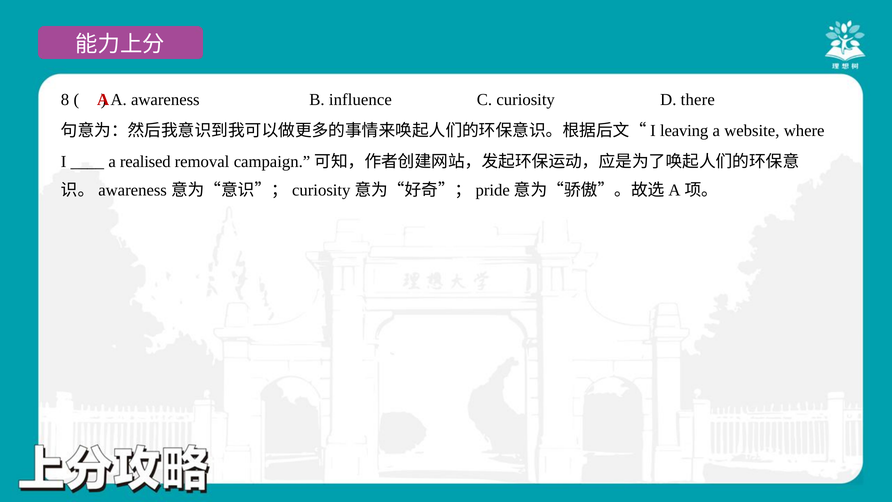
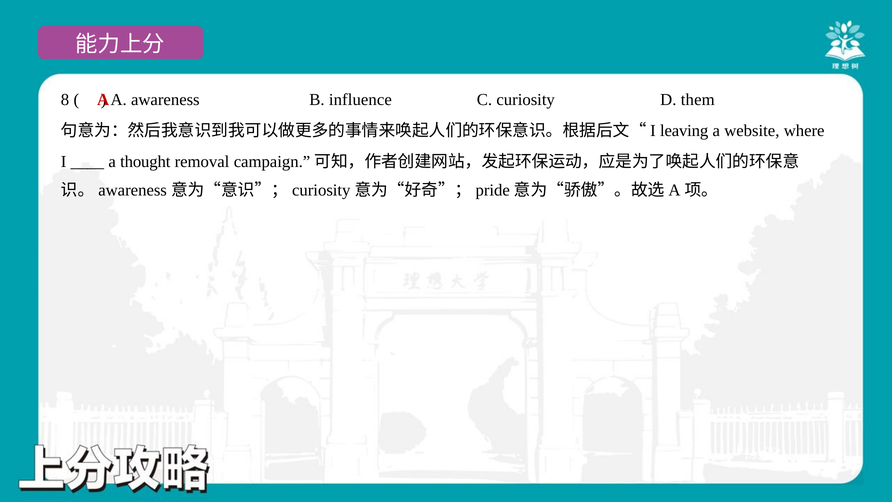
there: there -> them
realised: realised -> thought
